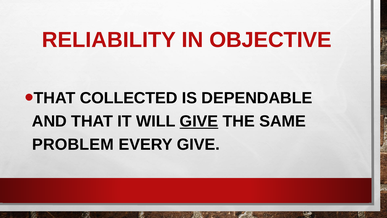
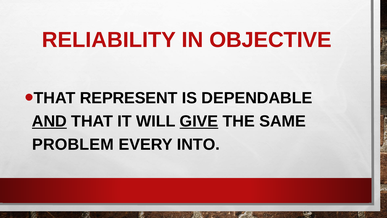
COLLECTED: COLLECTED -> REPRESENT
AND underline: none -> present
EVERY GIVE: GIVE -> INTO
